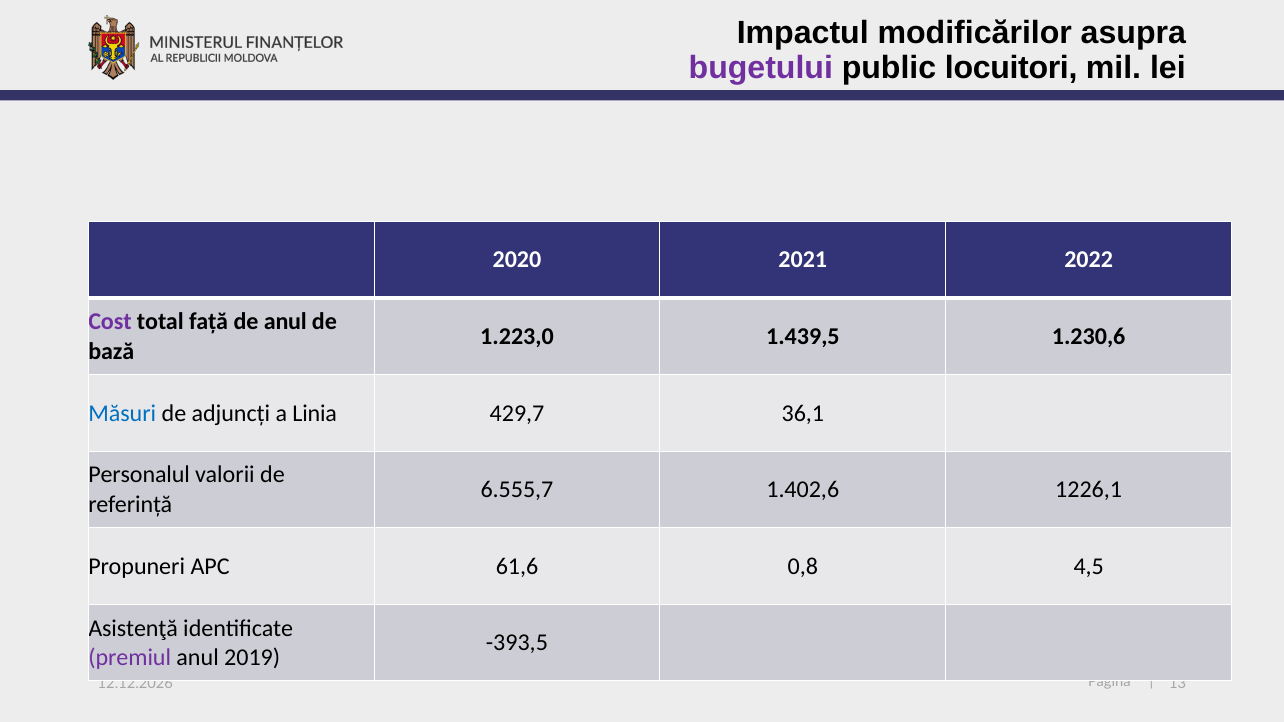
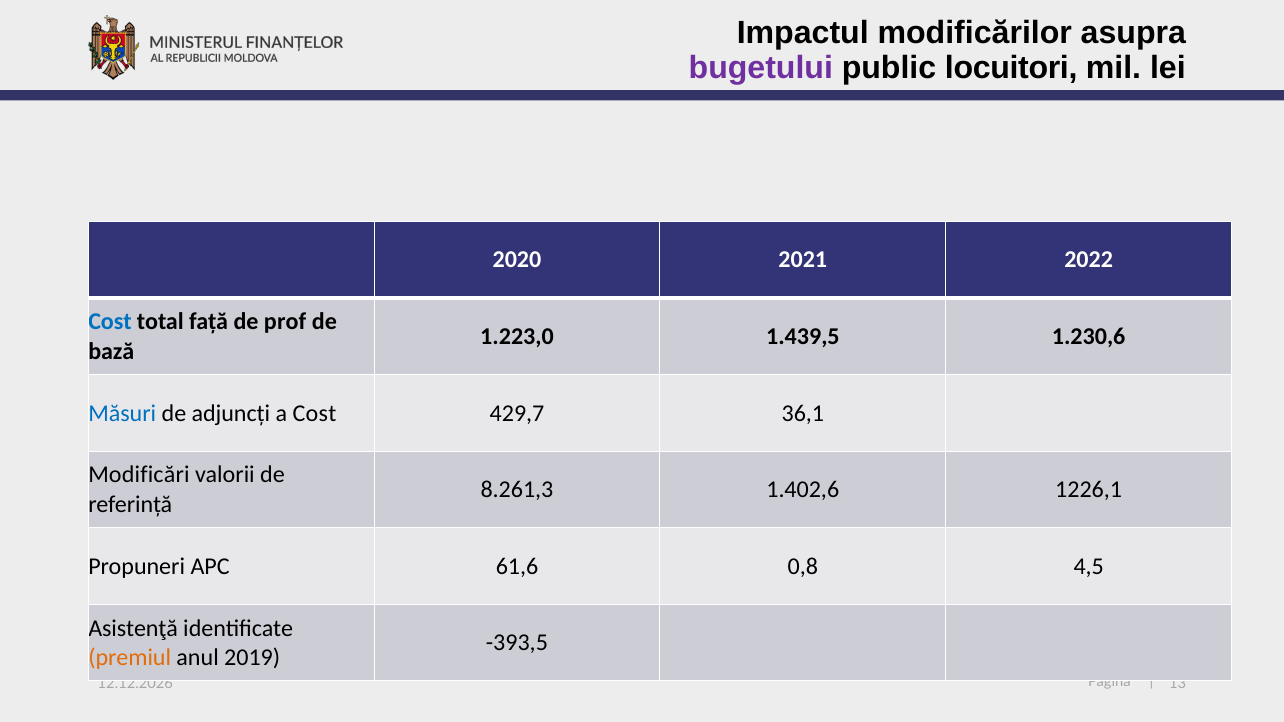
Cost at (110, 322) colour: purple -> blue
de anul: anul -> prof
a Linia: Linia -> Cost
Personalul: Personalul -> Modificări
6.555,7: 6.555,7 -> 8.261,3
premiul colour: purple -> orange
